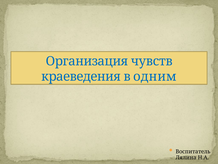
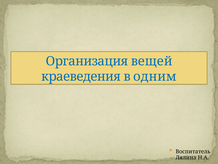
чувств: чувств -> вещей
